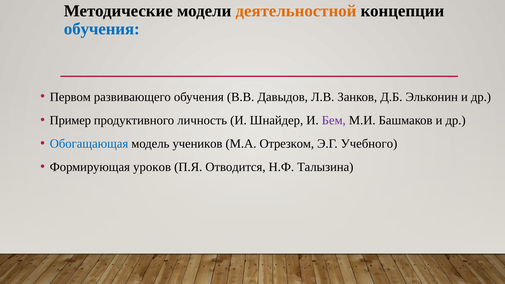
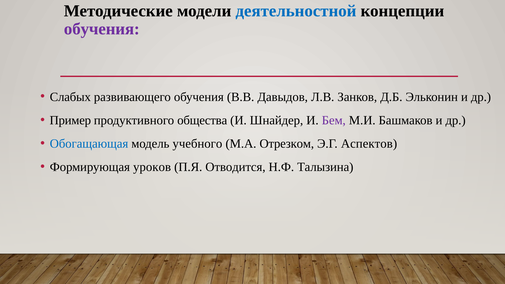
деятельностной colour: orange -> blue
обучения at (102, 29) colour: blue -> purple
Первом: Первом -> Слабых
личность: личность -> общества
учеников: учеников -> учебного
Учебного: Учебного -> Аспектов
